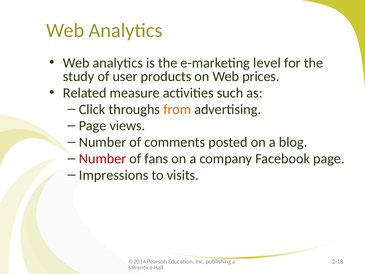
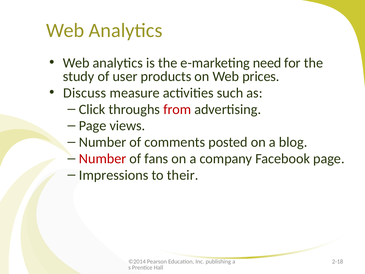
level: level -> need
Related: Related -> Discuss
from colour: orange -> red
visits: visits -> their
